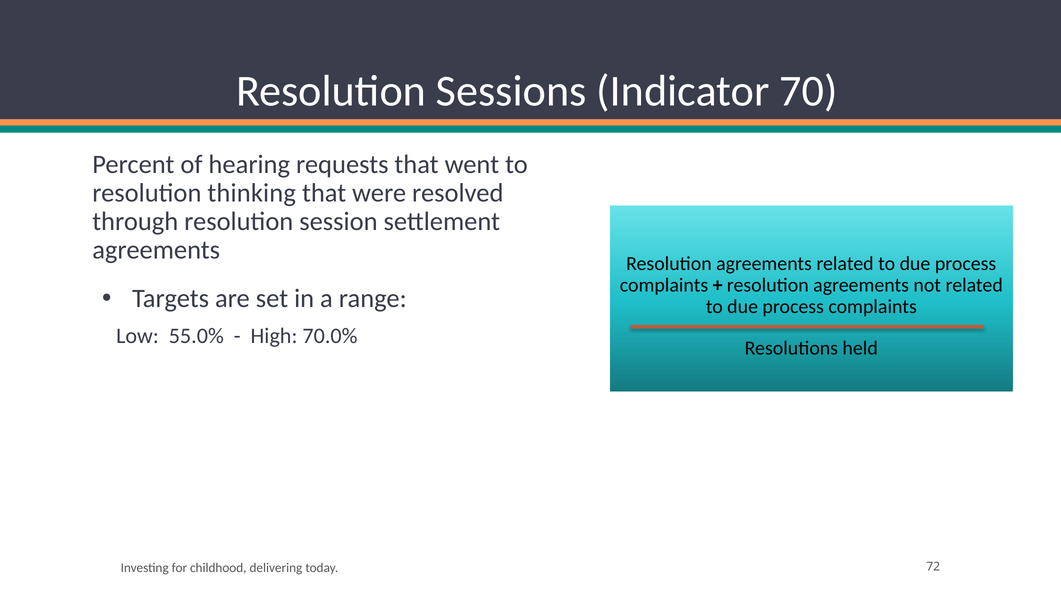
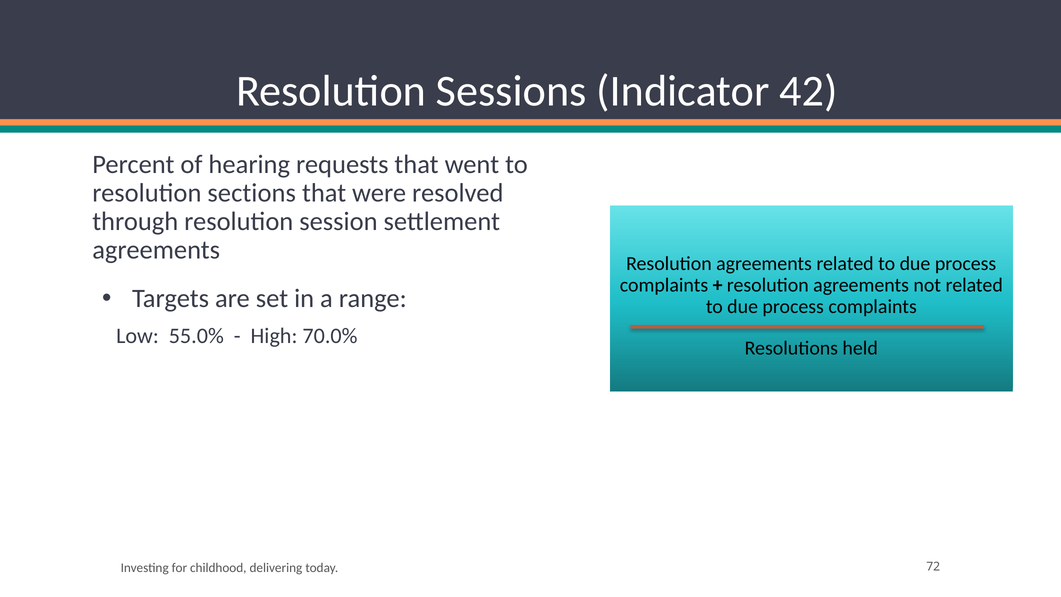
70: 70 -> 42
thinking: thinking -> sections
